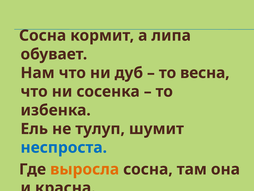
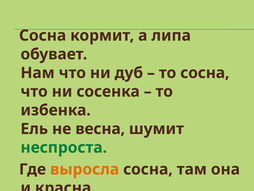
то весна: весна -> сосна
тулуп: тулуп -> весна
неспроста colour: blue -> green
